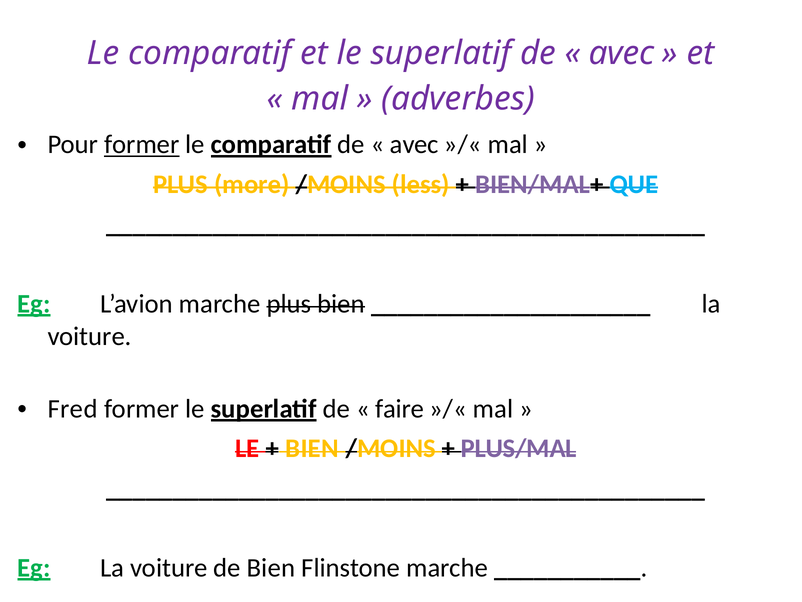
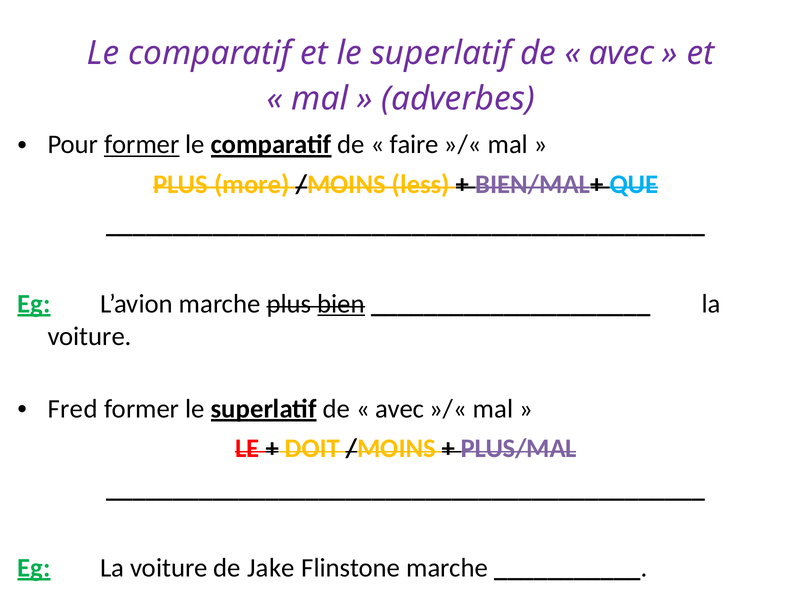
avec at (414, 144): avec -> faire
bien at (341, 303) underline: none -> present
faire at (400, 408): faire -> avec
BIEN at (312, 448): BIEN -> DOIT
de Bien: Bien -> Jake
